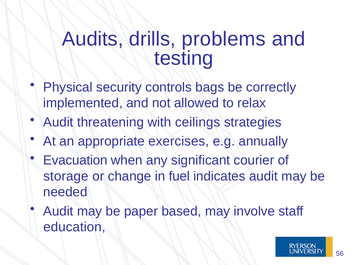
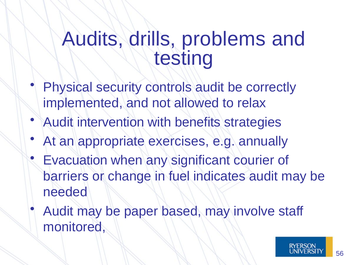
controls bags: bags -> audit
threatening: threatening -> intervention
ceilings: ceilings -> benefits
storage: storage -> barriers
education: education -> monitored
